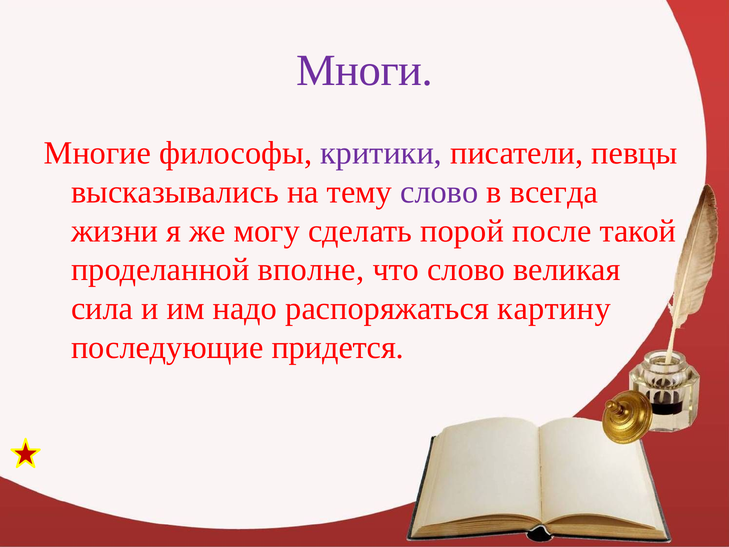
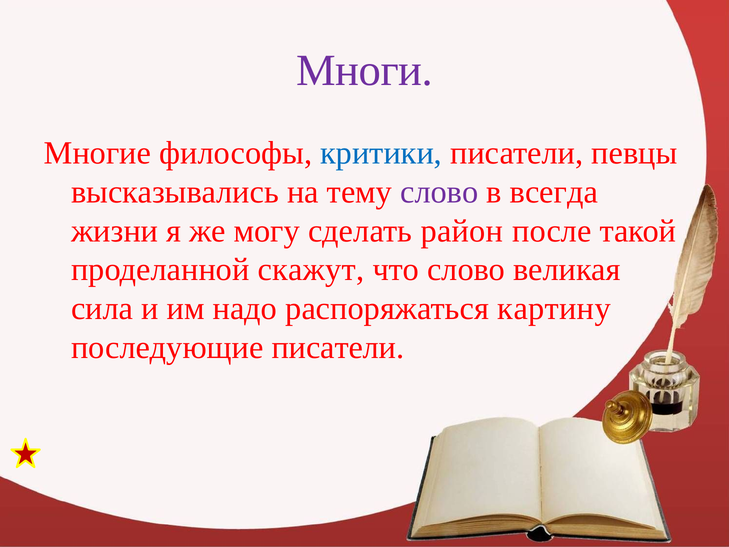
критики colour: purple -> blue
порой: порой -> район
вполне: вполне -> скажут
последующие придется: придется -> писатели
